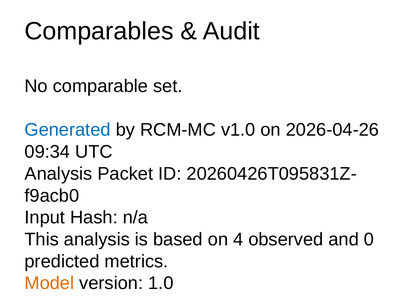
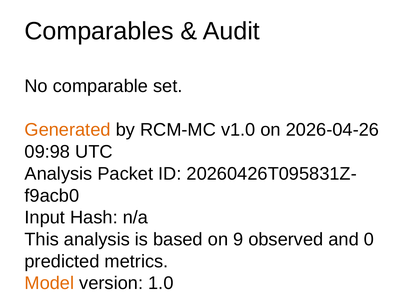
Generated colour: blue -> orange
09:34: 09:34 -> 09:98
4: 4 -> 9
